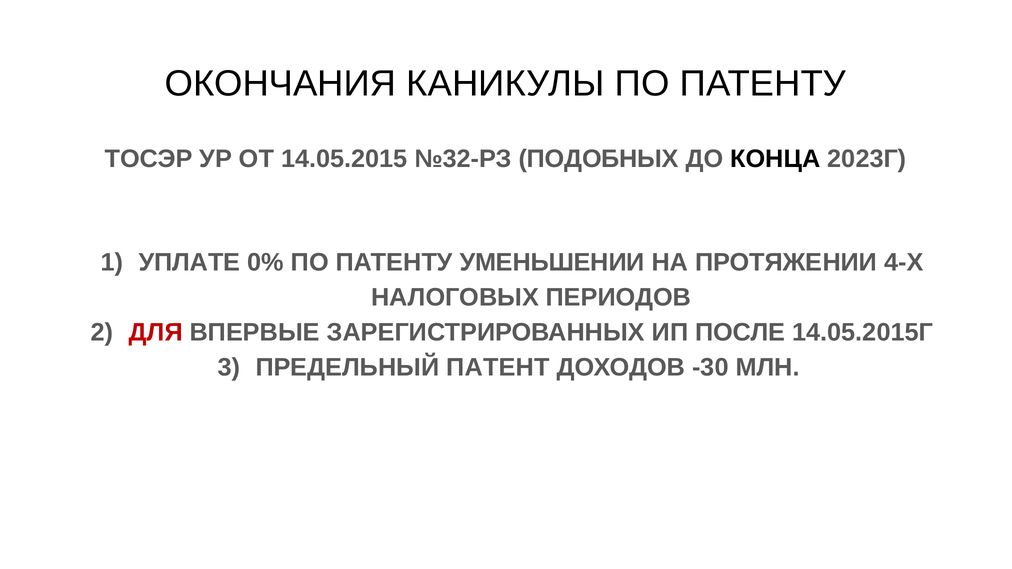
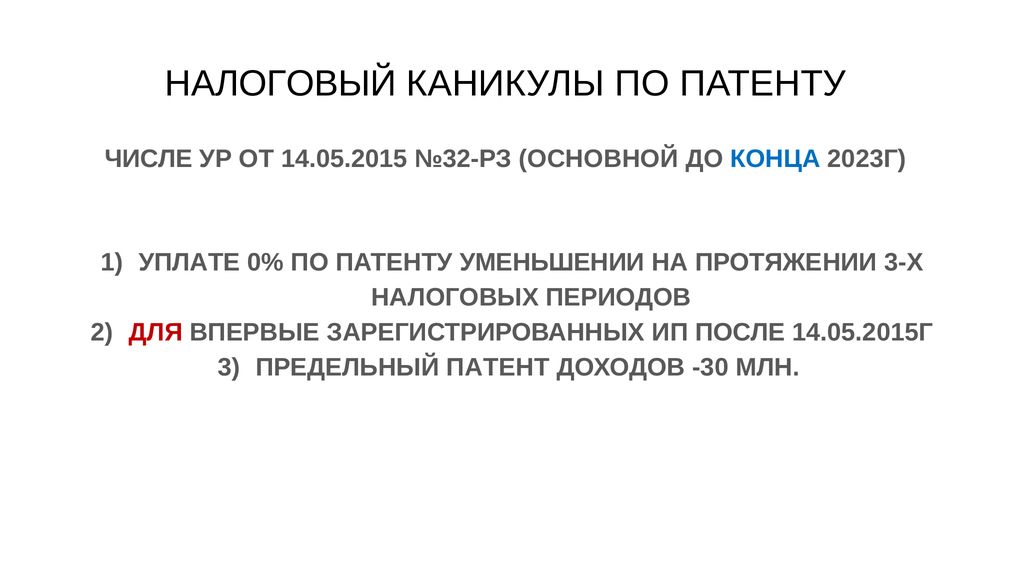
ОКОНЧАНИЯ: ОКОНЧАНИЯ -> НАЛОГОВЫЙ
ТОСЭР: ТОСЭР -> ЧИСЛЕ
ПОДОБНЫХ: ПОДОБНЫХ -> ОСНОВНОЙ
КОНЦА colour: black -> blue
4-Х: 4-Х -> 3-Х
